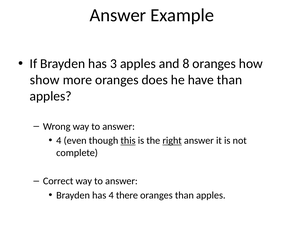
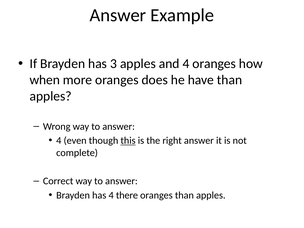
and 8: 8 -> 4
show: show -> when
right underline: present -> none
